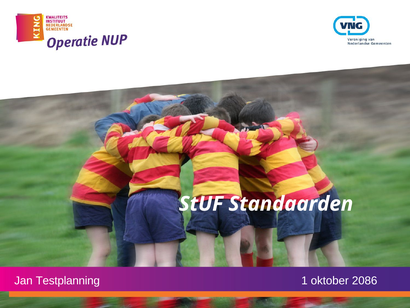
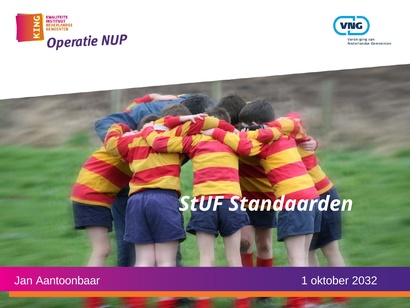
Testplanning: Testplanning -> Aantoonbaar
2086: 2086 -> 2032
